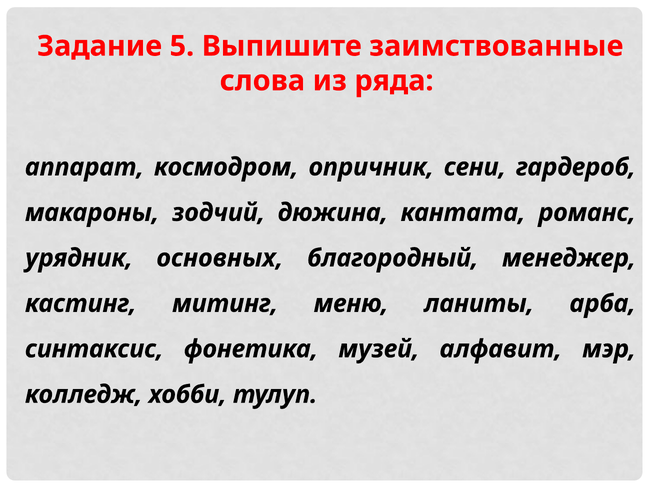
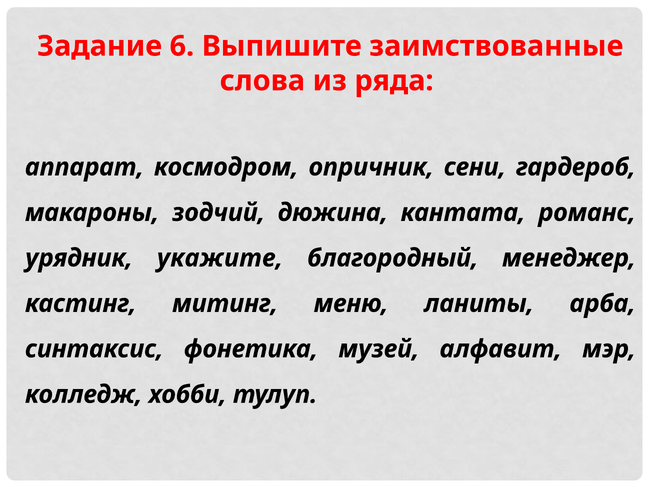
5: 5 -> 6
основных: основных -> укажите
